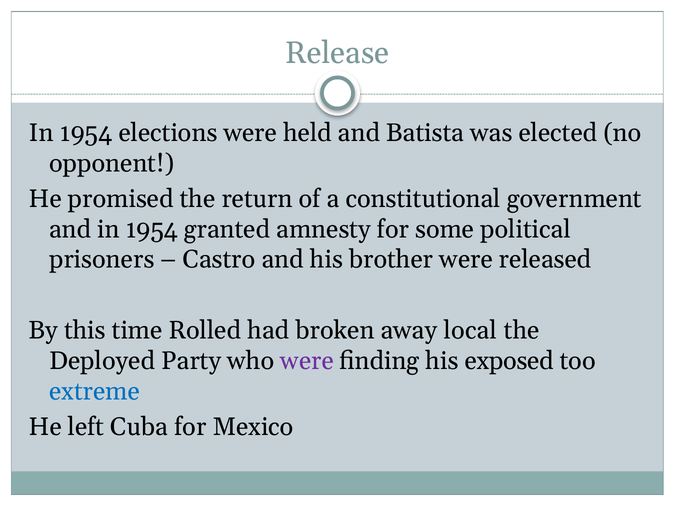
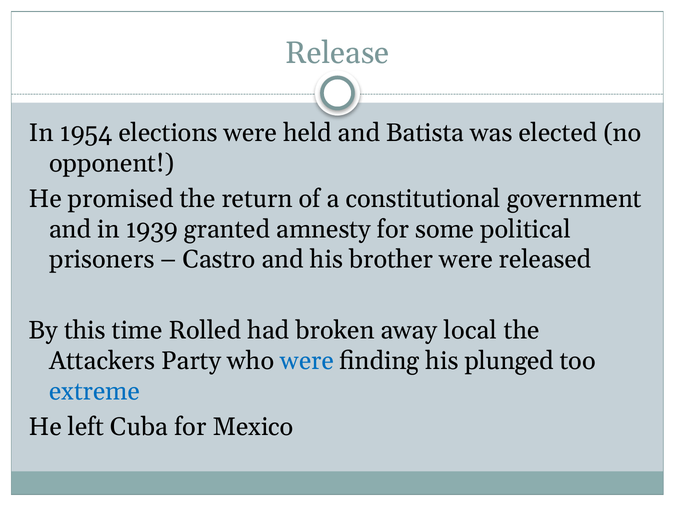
and in 1954: 1954 -> 1939
Deployed: Deployed -> Attackers
were at (307, 361) colour: purple -> blue
exposed: exposed -> plunged
